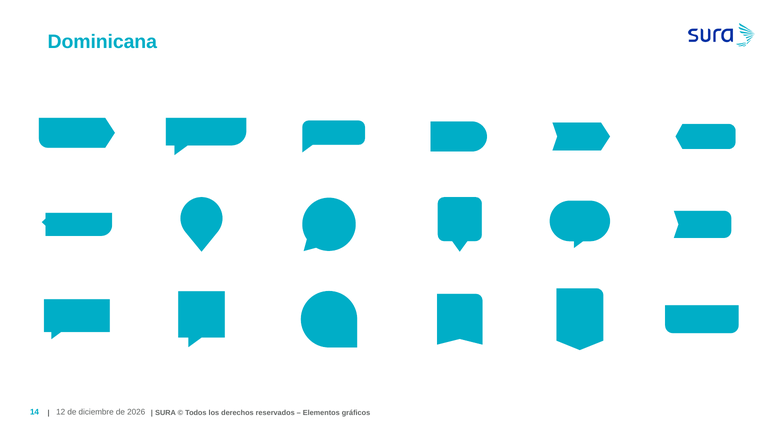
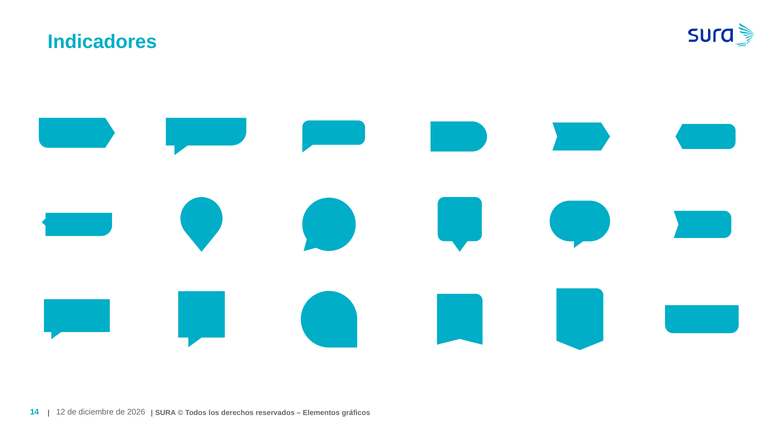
Dominicana: Dominicana -> Indicadores
